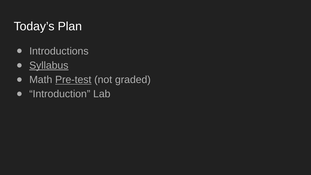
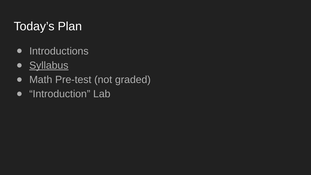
Pre-test underline: present -> none
